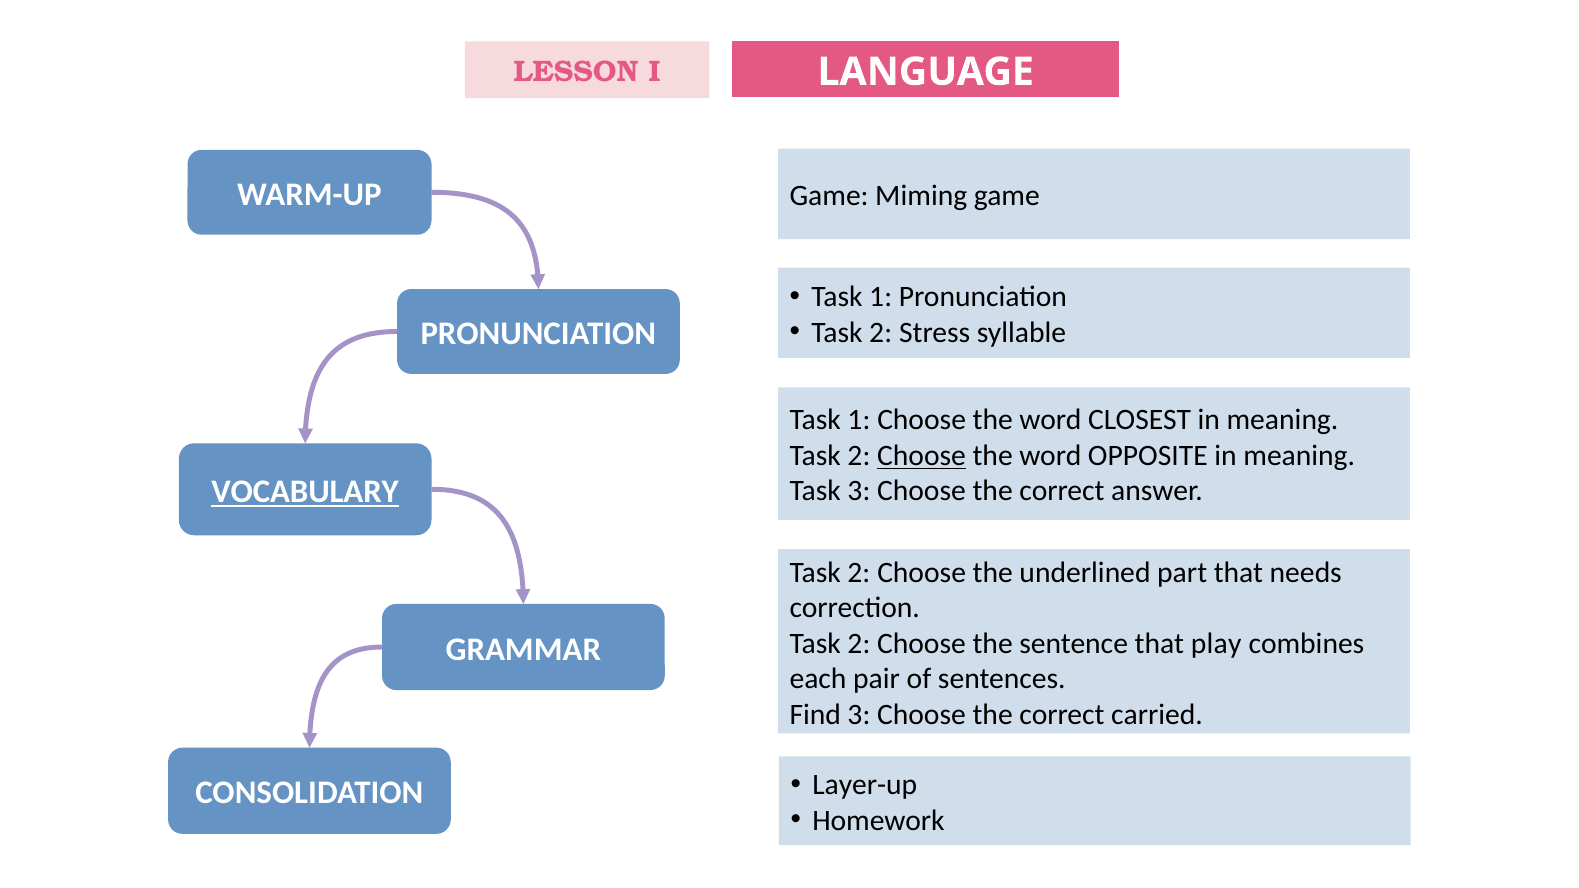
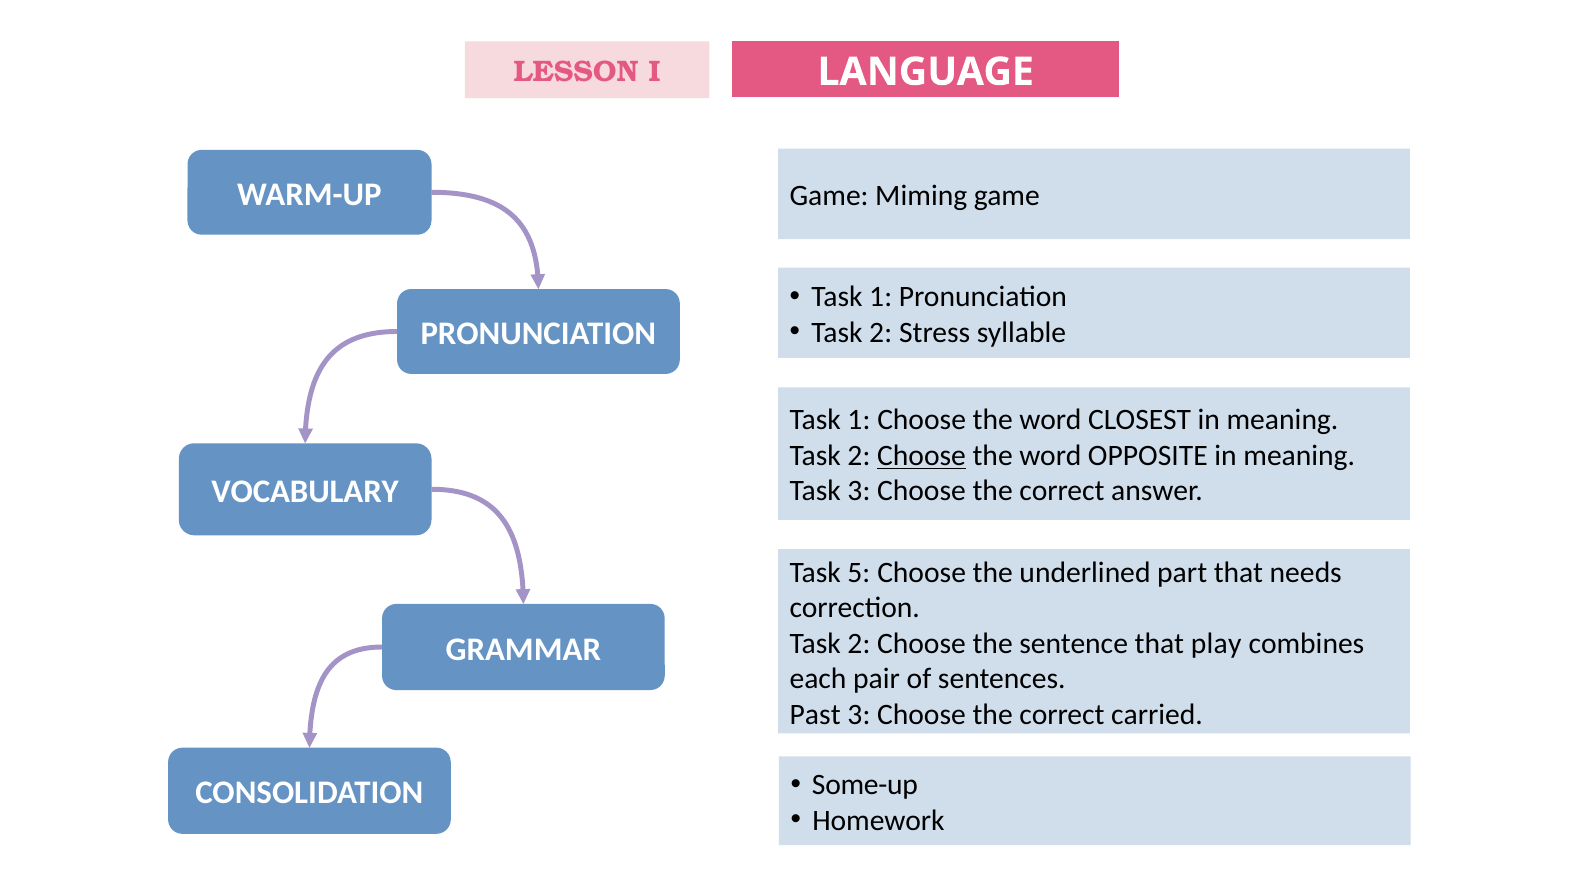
VOCABULARY underline: present -> none
2 at (859, 572): 2 -> 5
Find: Find -> Past
Layer-up: Layer-up -> Some-up
